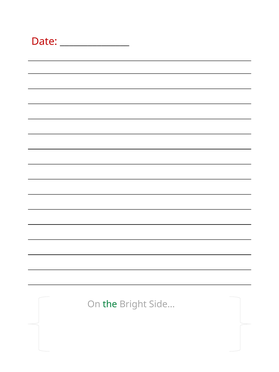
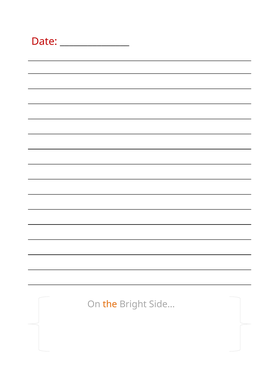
the colour: green -> orange
